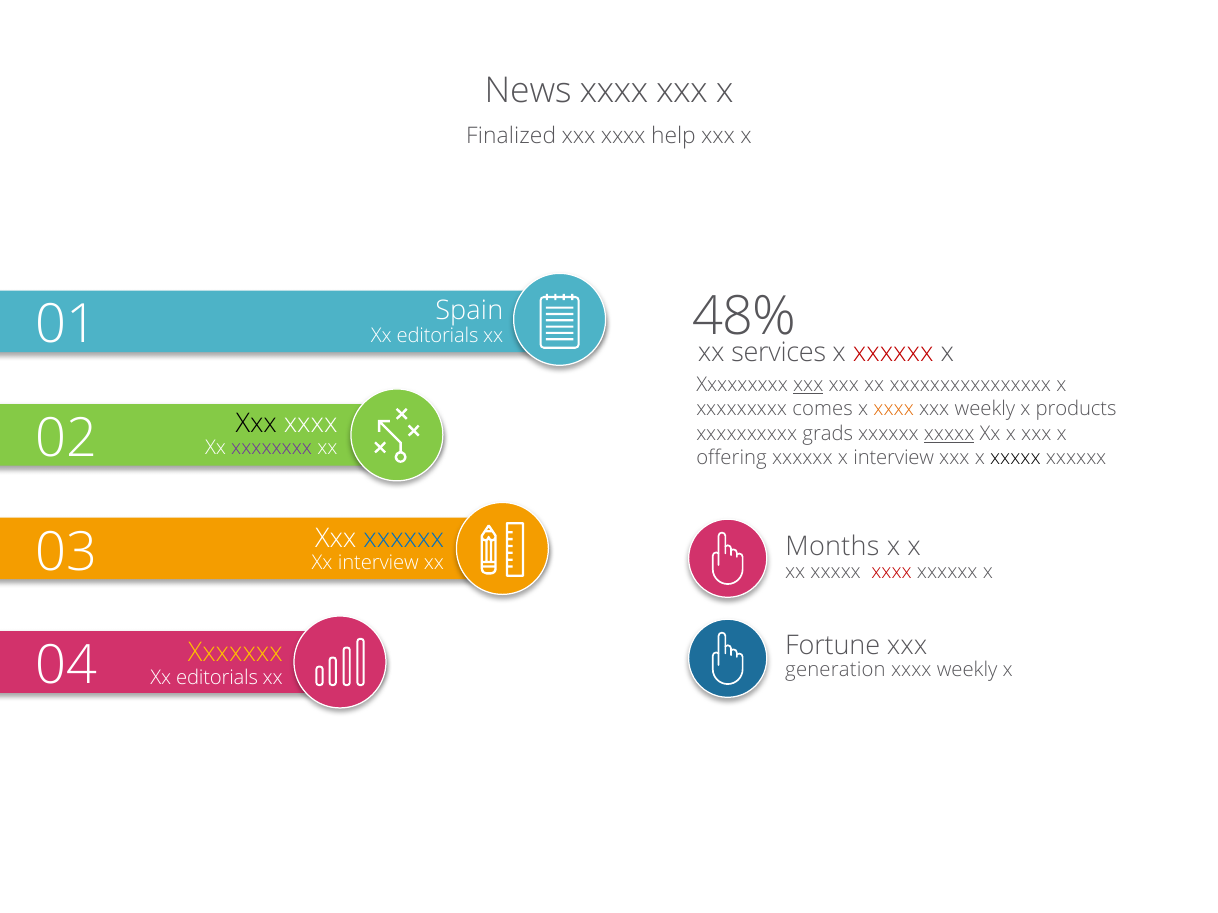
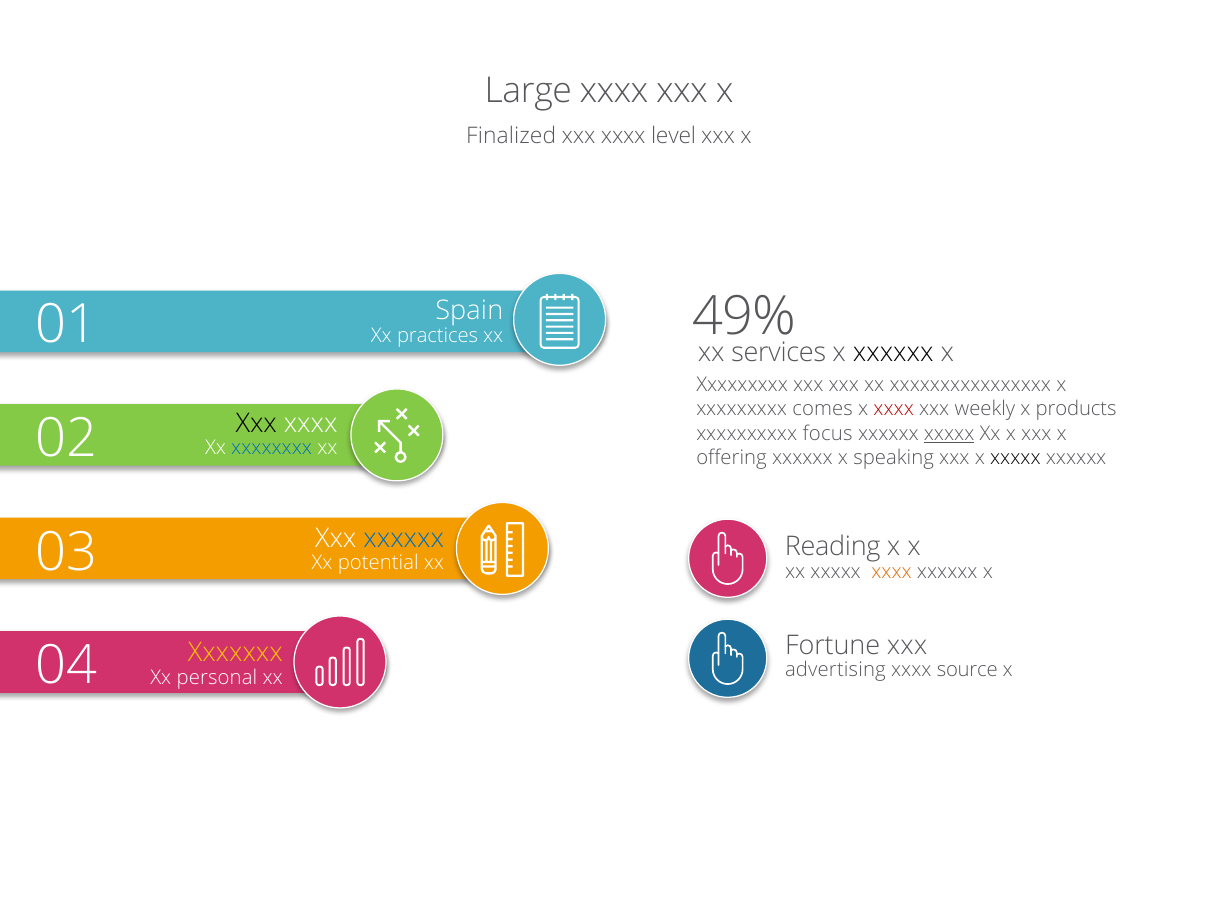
News: News -> Large
help: help -> level
48%: 48% -> 49%
editorials at (438, 336): editorials -> practices
xxxxxx at (893, 353) colour: red -> black
xxx at (808, 385) underline: present -> none
xxxx at (894, 409) colour: orange -> red
grads: grads -> focus
xxxxxxxx colour: purple -> blue
x interview: interview -> speaking
Months: Months -> Reading
Xx interview: interview -> potential
xxxx at (892, 572) colour: red -> orange
generation: generation -> advertising
xxxx weekly: weekly -> source
editorials at (217, 678): editorials -> personal
